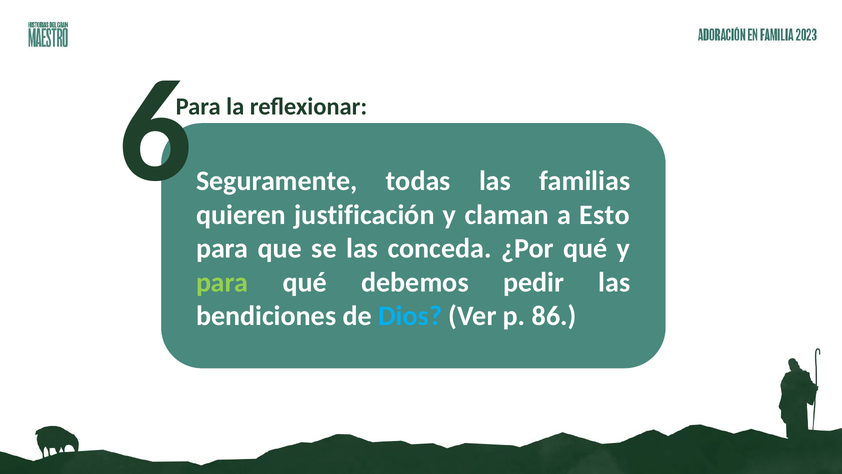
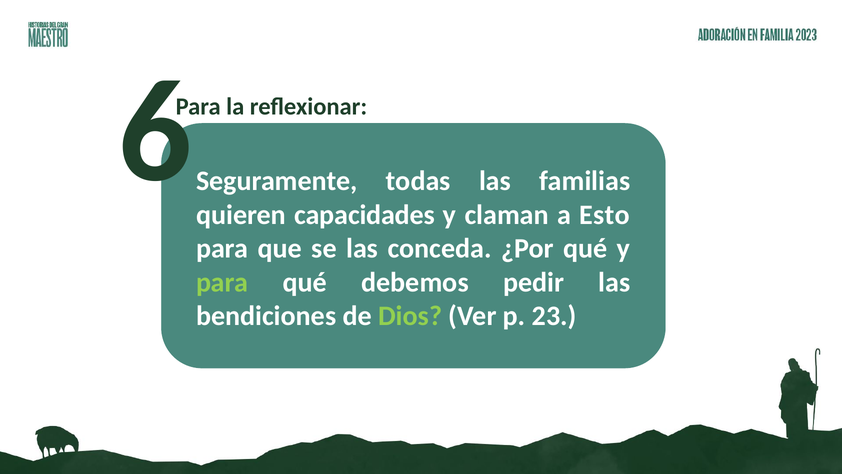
justificación: justificación -> capacidades
Dios colour: light blue -> light green
86: 86 -> 23
